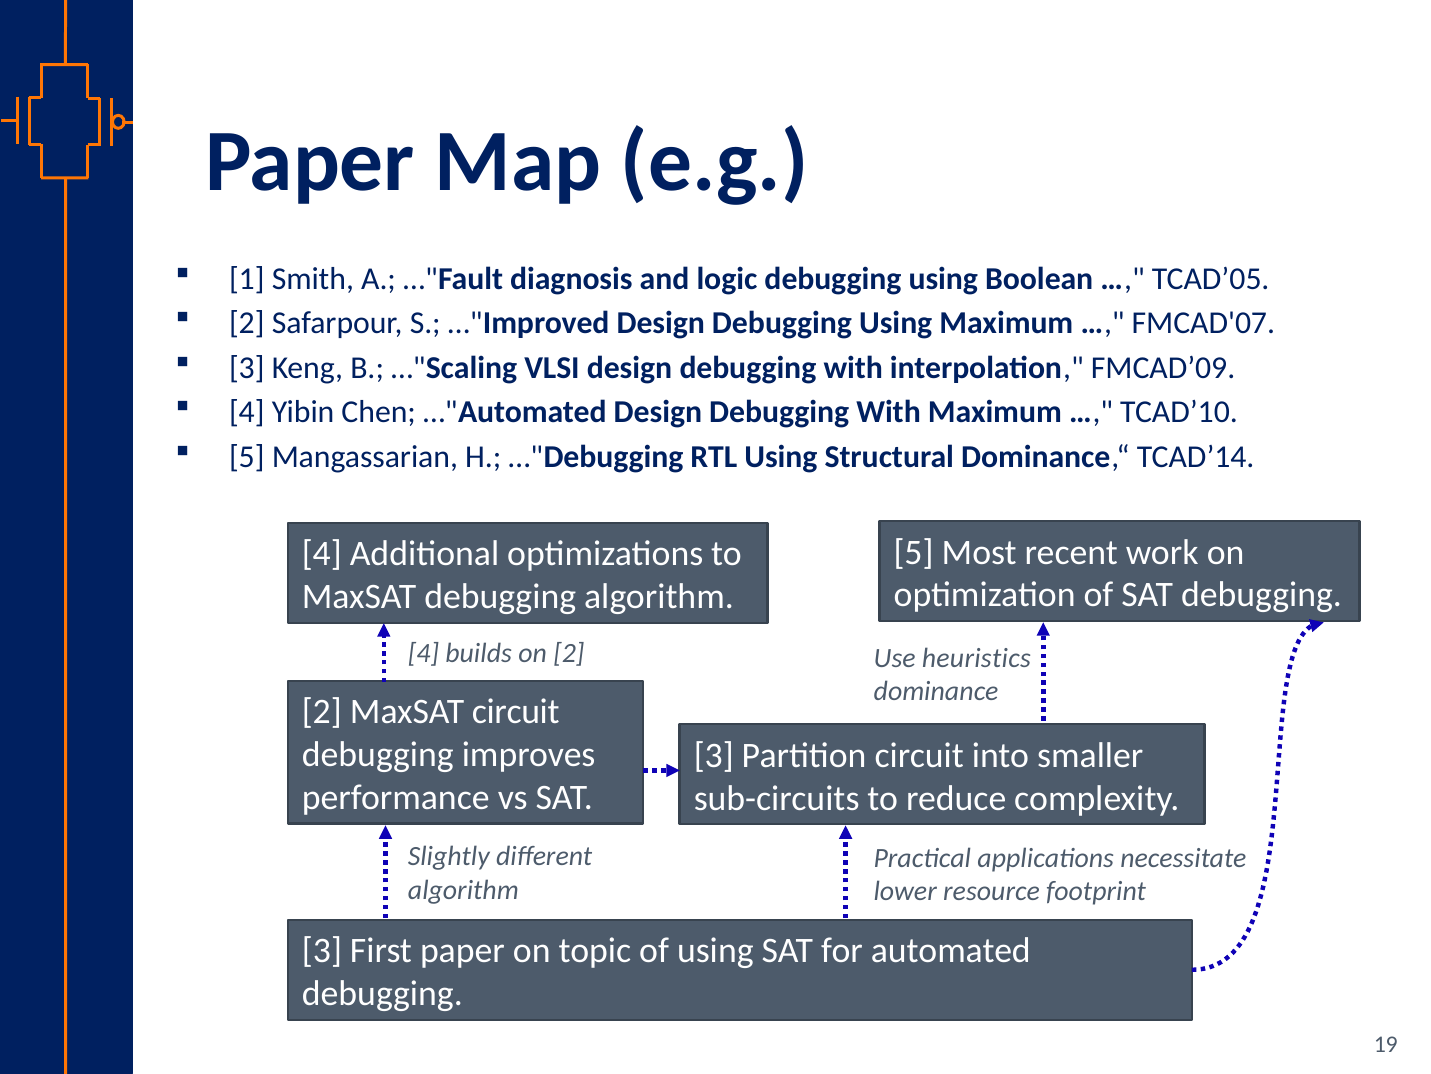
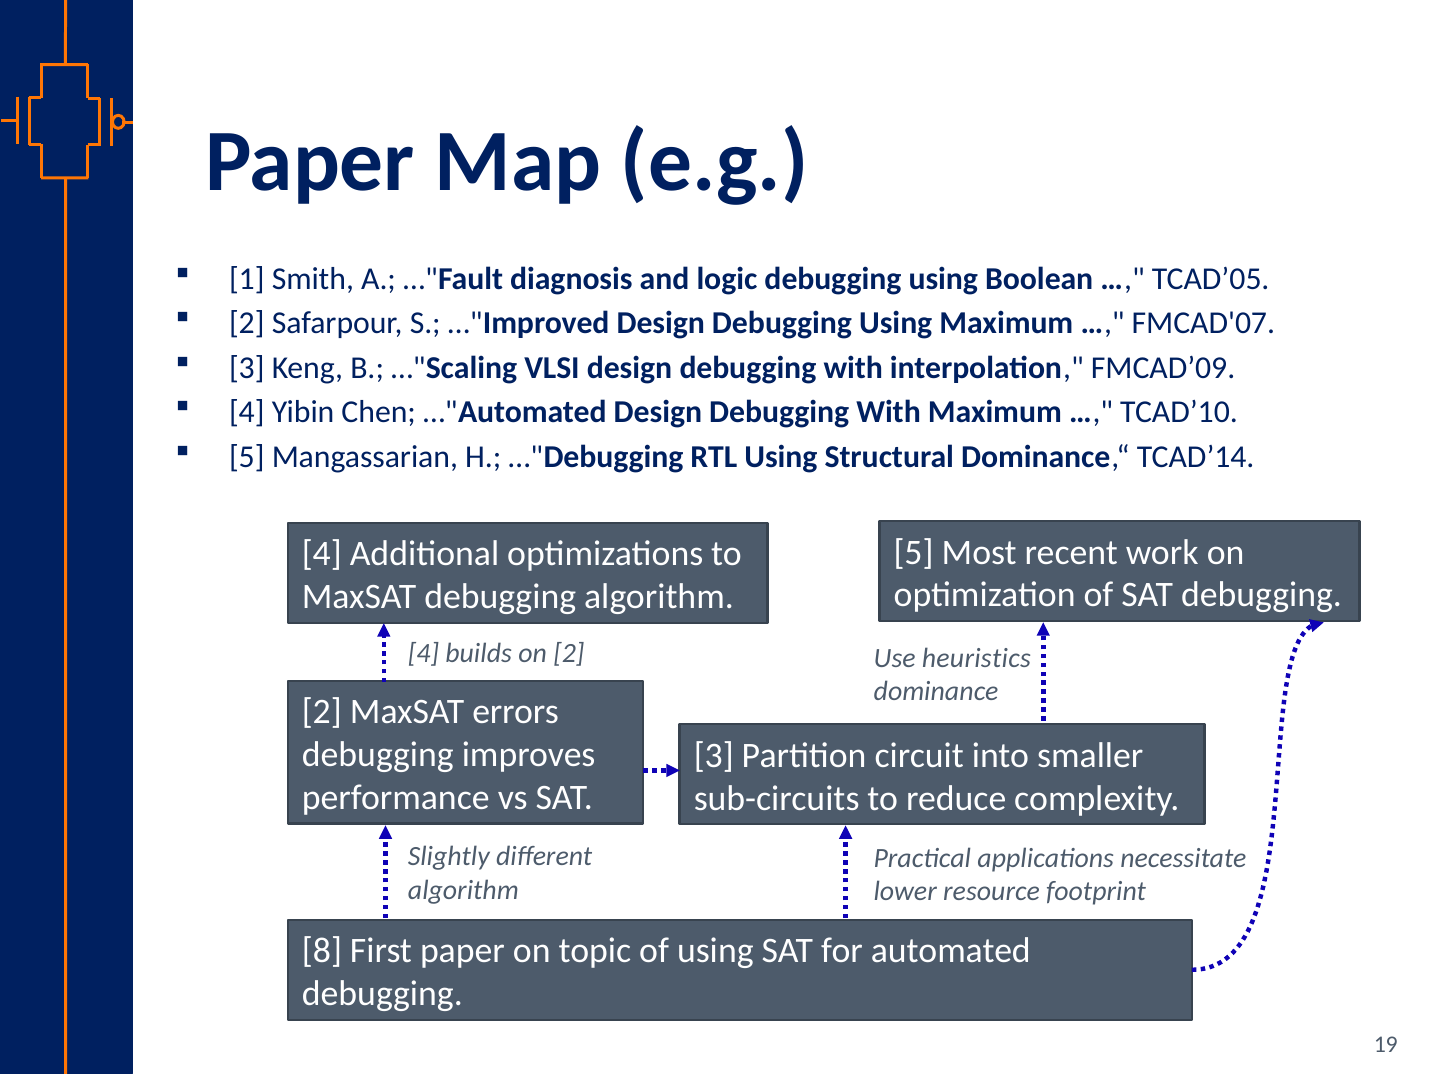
MaxSAT circuit: circuit -> errors
3 at (322, 950): 3 -> 8
